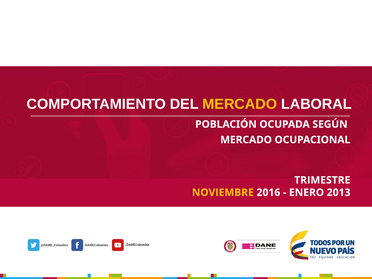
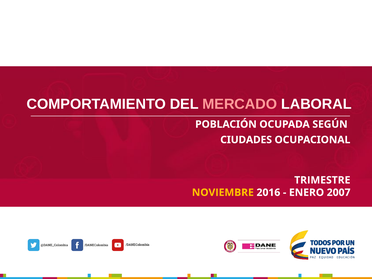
MERCADO at (240, 104) colour: yellow -> pink
MERCADO at (246, 140): MERCADO -> CIUDADES
2013: 2013 -> 2007
